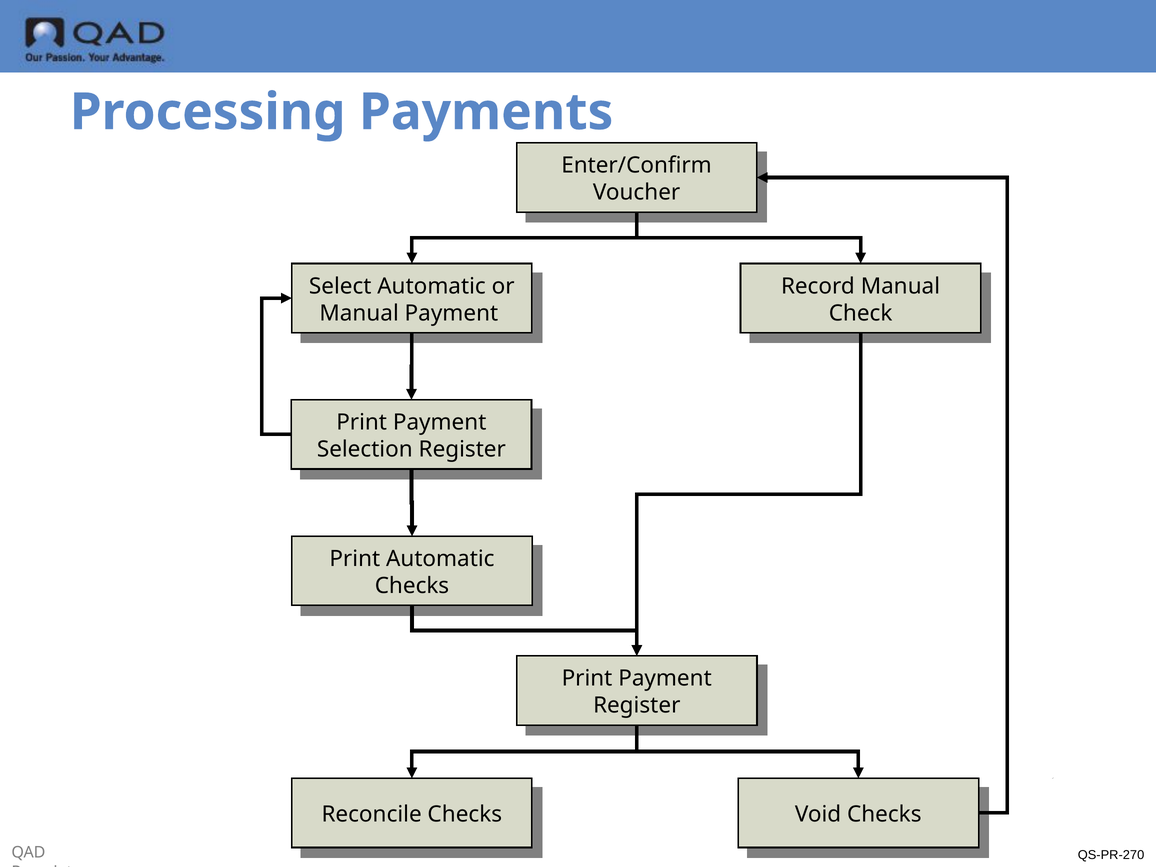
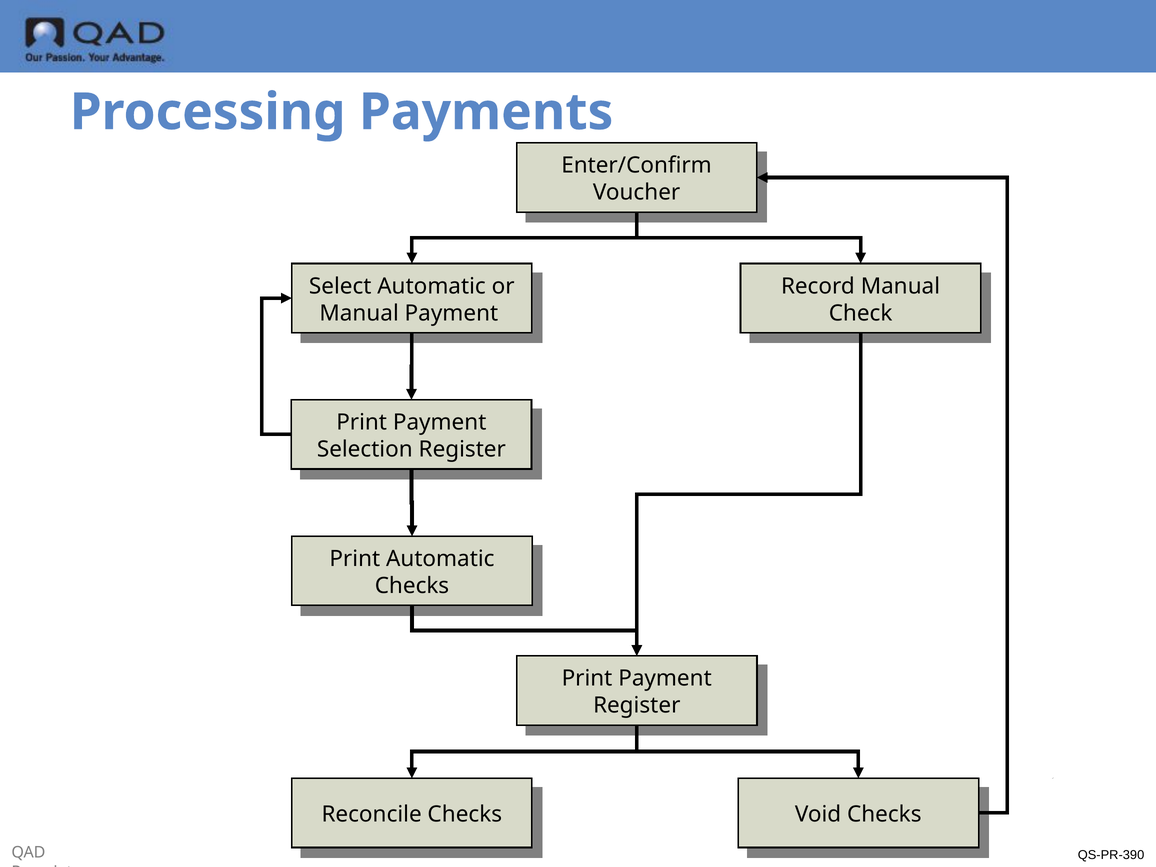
QS-PR-270: QS-PR-270 -> QS-PR-390
